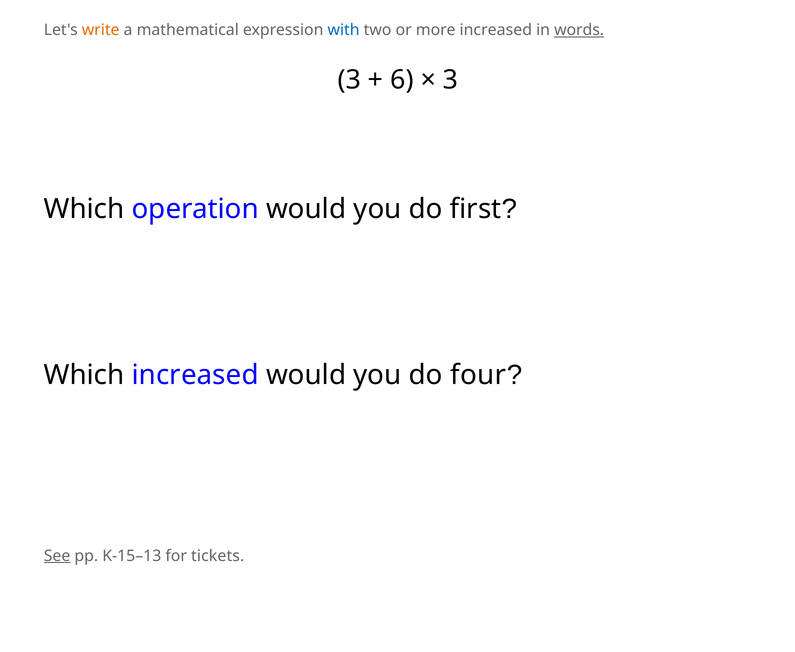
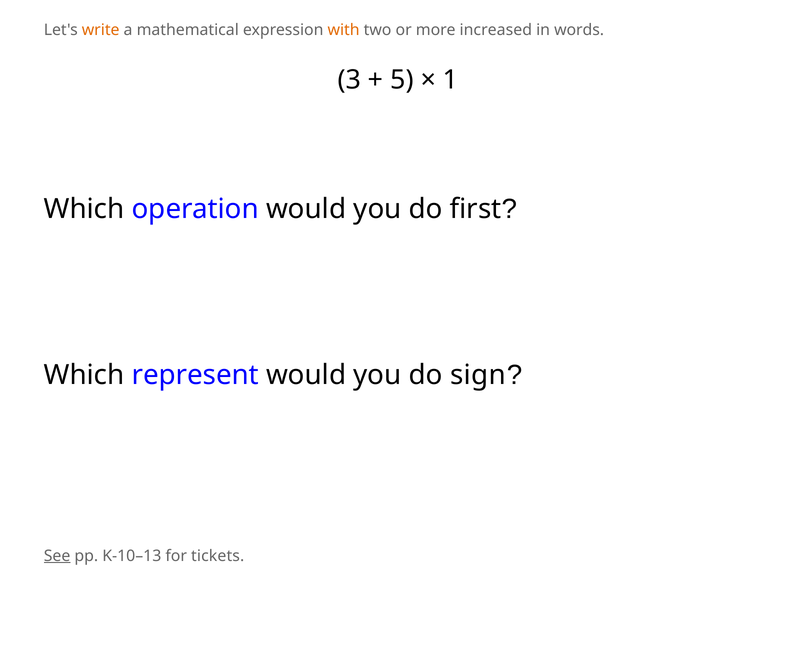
with colour: blue -> orange
words underline: present -> none
6: 6 -> 5
3 at (450, 80): 3 -> 1
Which increased: increased -> represent
four: four -> sign
K-15–13: K-15–13 -> K-10–13
